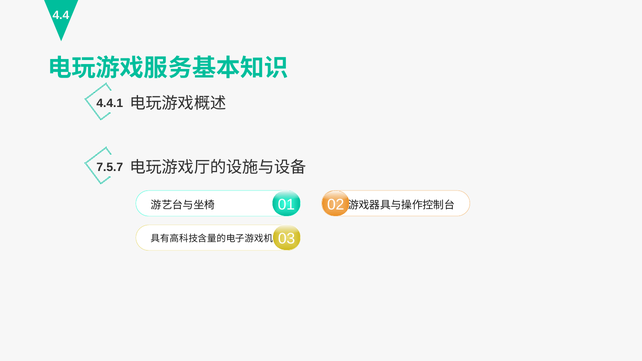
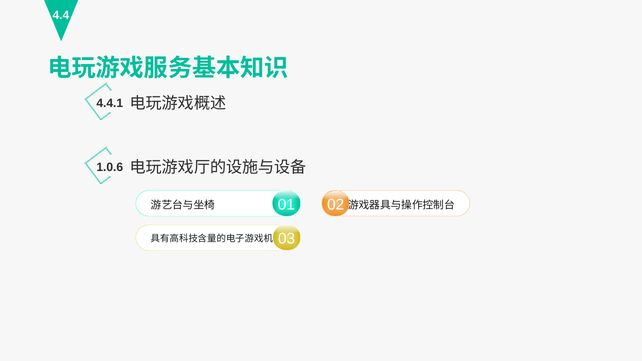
7.5.7: 7.5.7 -> 1.0.6
